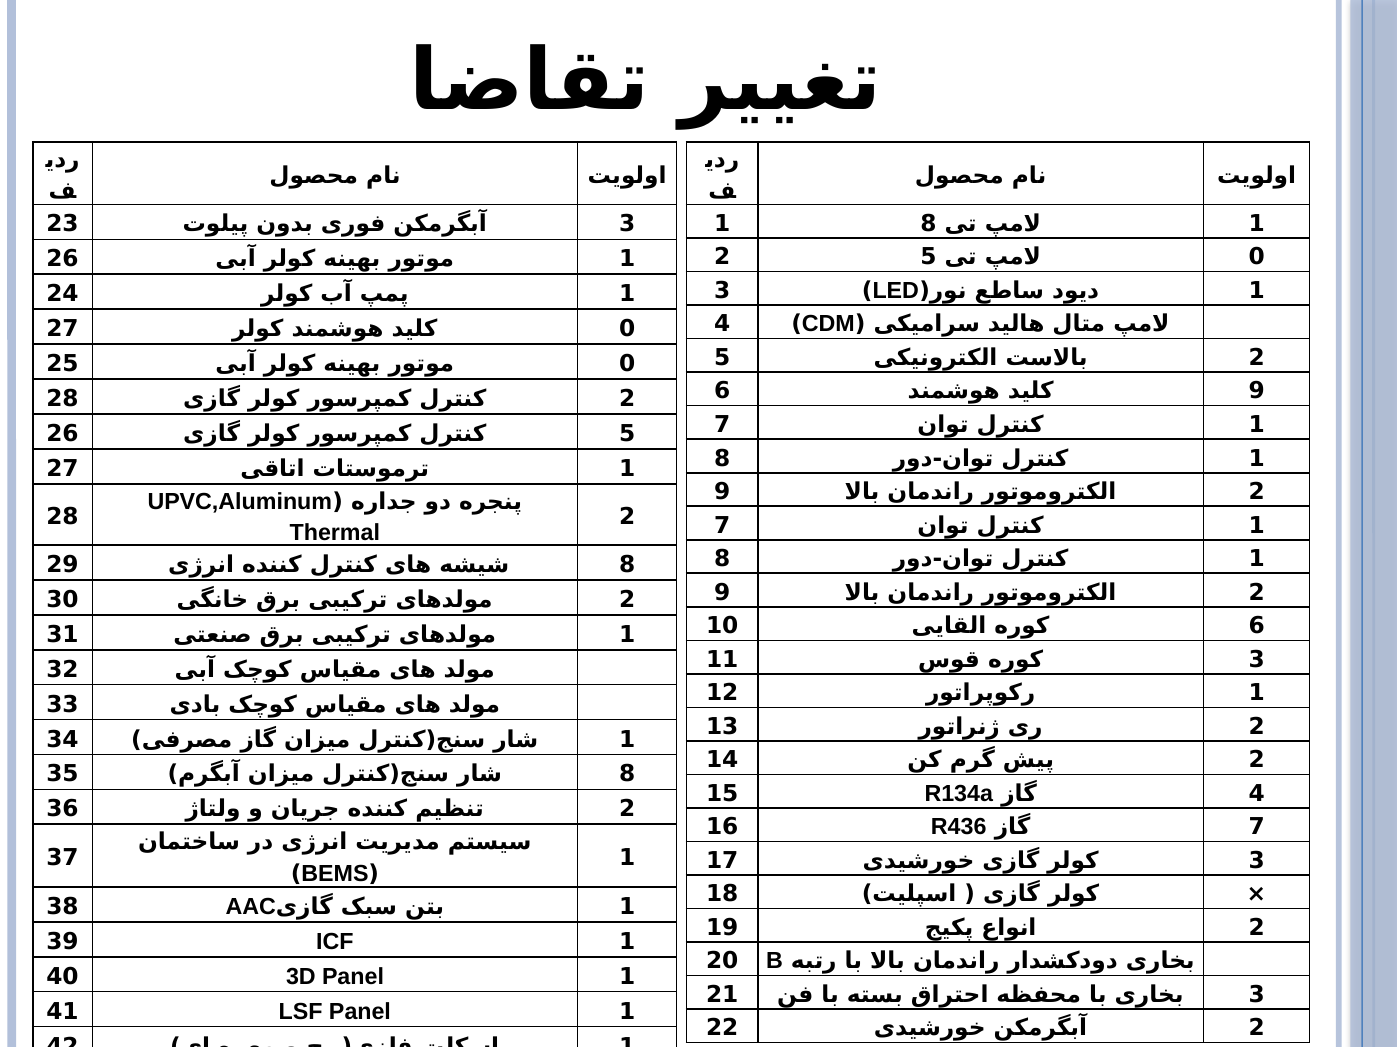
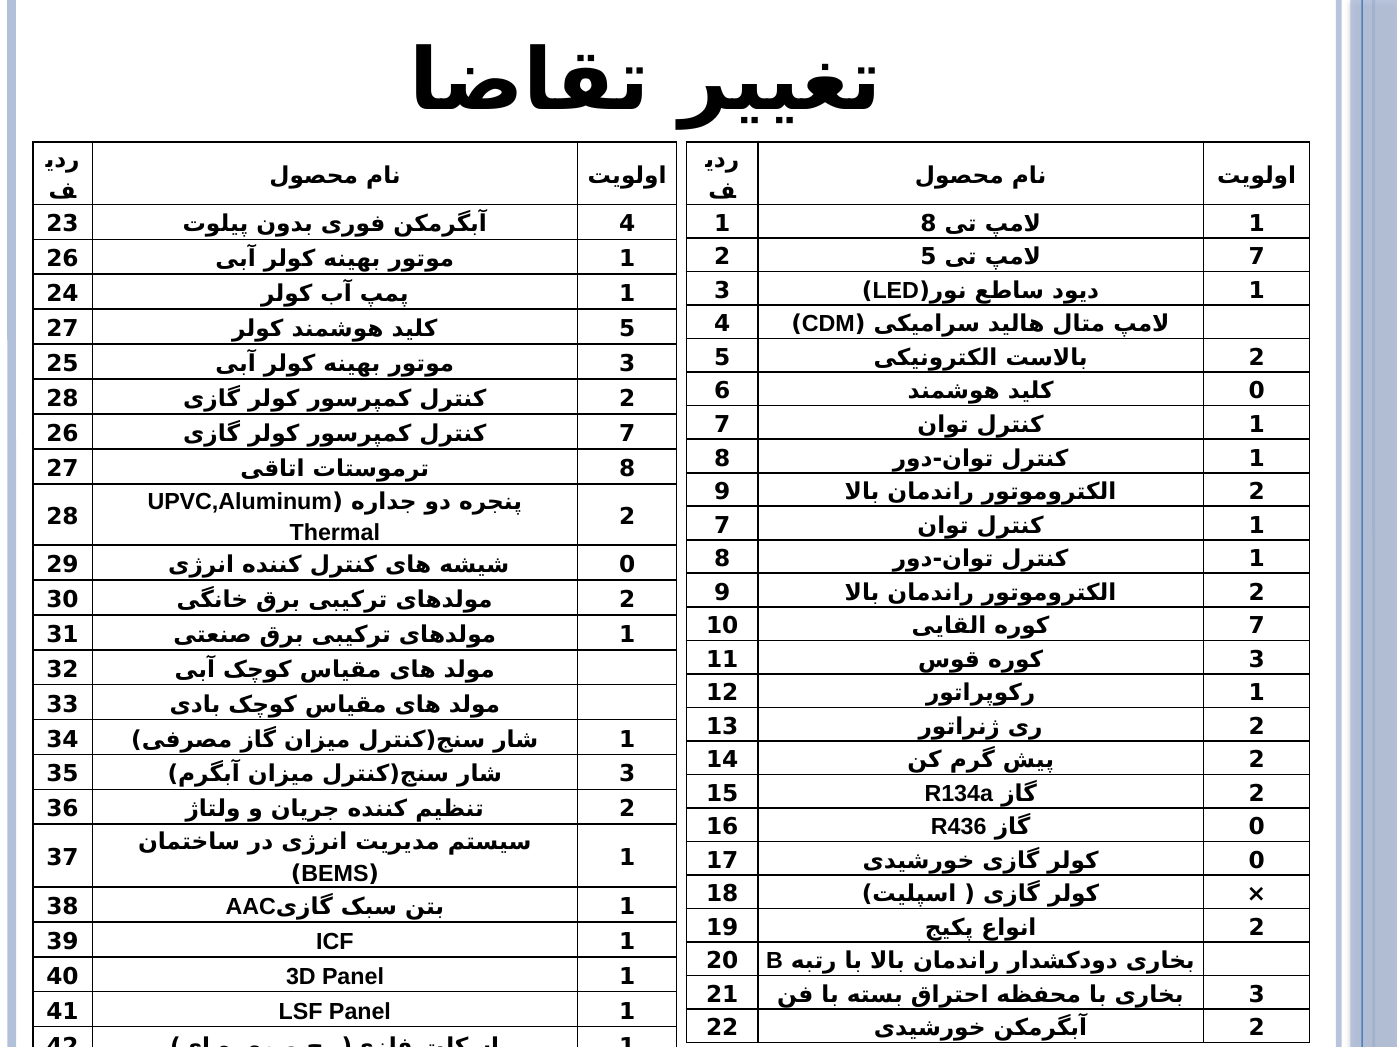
3 at (627, 224): 3 -> 4
5 0: 0 -> 7
0 at (627, 329): 0 -> 5
0 at (627, 364): 0 -> 3
9 at (1257, 392): 9 -> 0
5 at (627, 434): 5 -> 7
1 at (627, 469): 1 -> 8
8 at (627, 565): 8 -> 0
6 at (1257, 626): 6 -> 7
8 at (627, 775): 8 -> 3
R134a 4: 4 -> 2
R436 7: 7 -> 0
3 at (1257, 861): 3 -> 0
